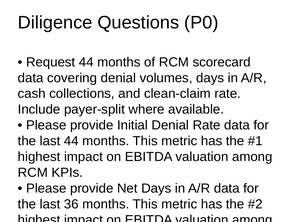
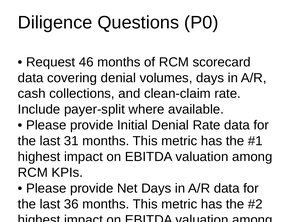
Request 44: 44 -> 46
last 44: 44 -> 31
